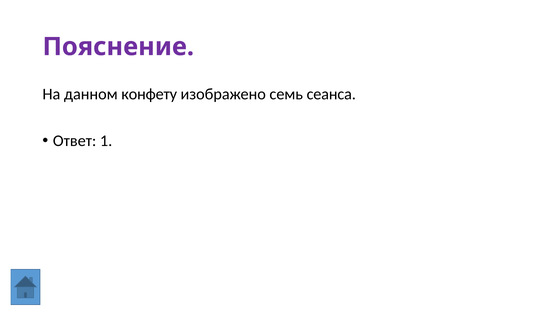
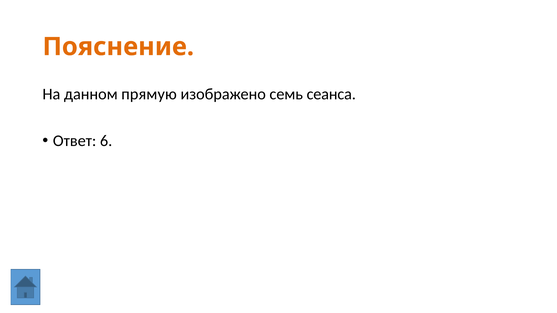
Пояснение colour: purple -> orange
конфету: конфету -> прямую
1: 1 -> 6
